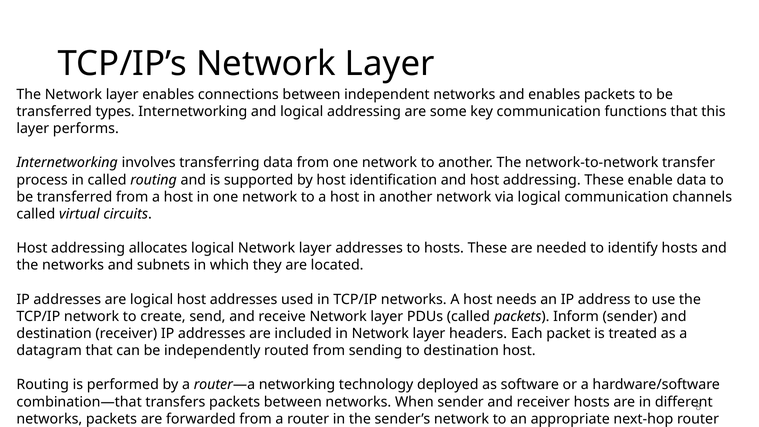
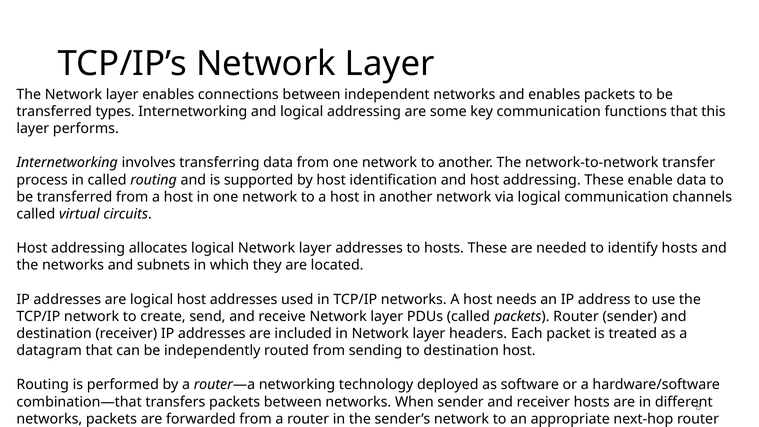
packets Inform: Inform -> Router
